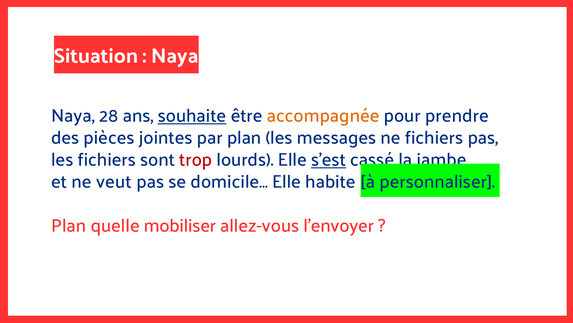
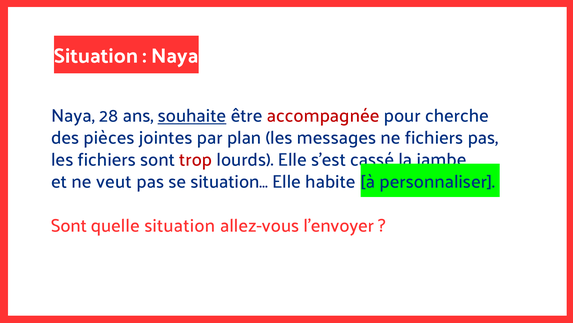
accompagnée colour: orange -> red
prendre: prendre -> cherche
s’est underline: present -> none
domicile…: domicile… -> situation…
Plan at (69, 225): Plan -> Sont
quelle mobiliser: mobiliser -> situation
